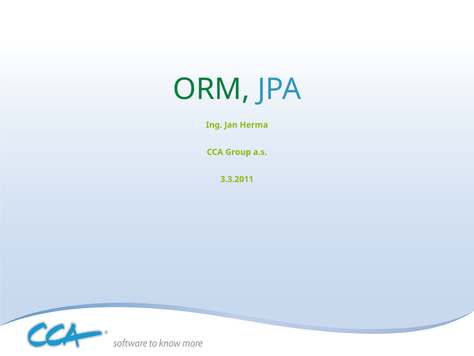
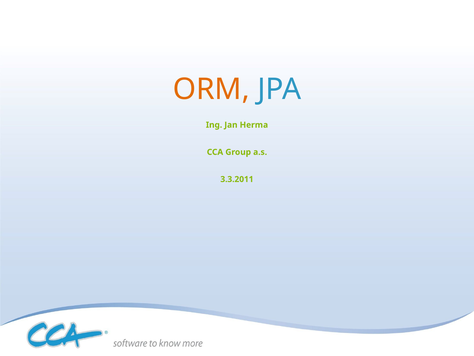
ORM colour: green -> orange
